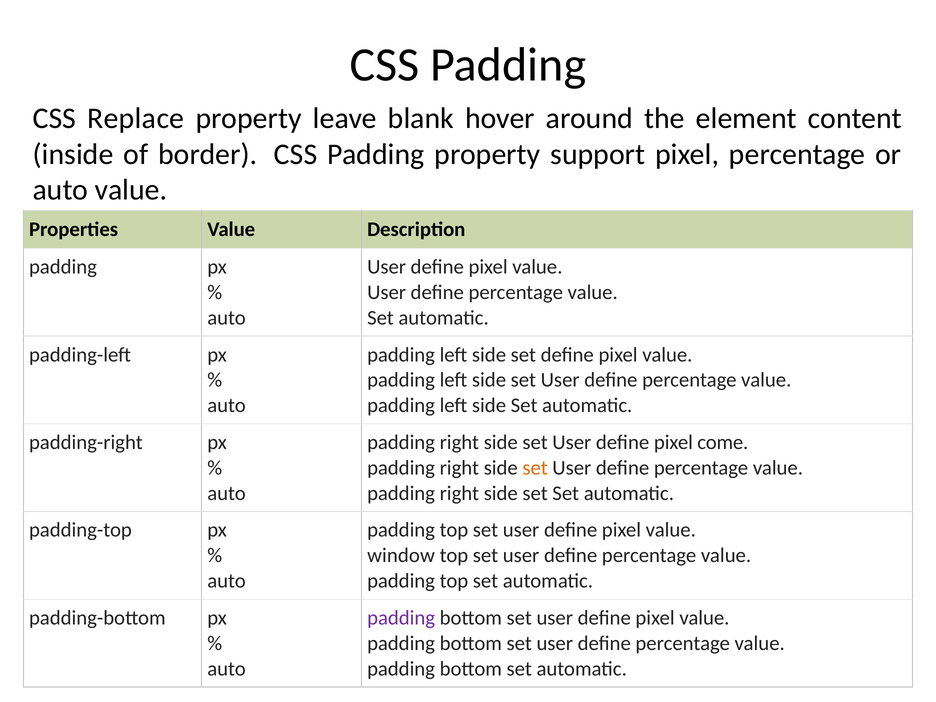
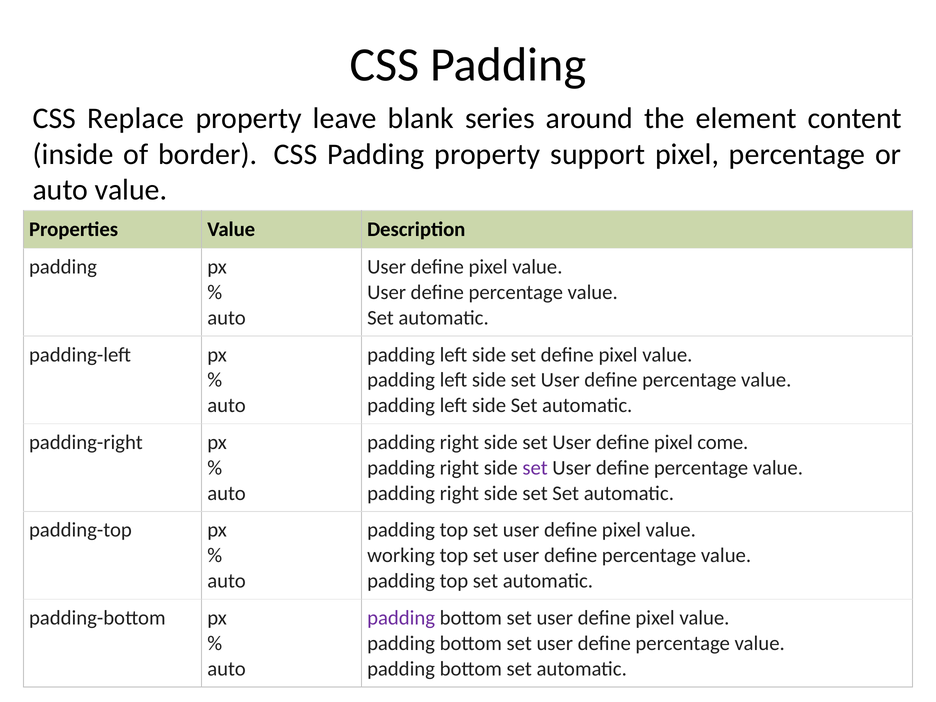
hover: hover -> series
set at (535, 468) colour: orange -> purple
window: window -> working
